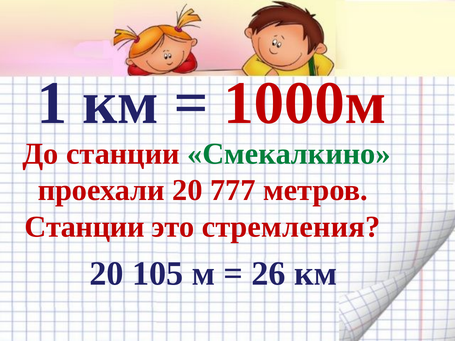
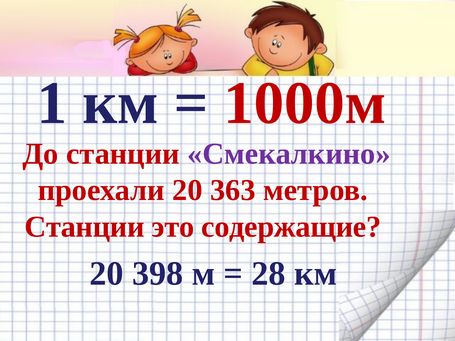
Смекалкино colour: green -> purple
777: 777 -> 363
стремления: стремления -> содержащие
105: 105 -> 398
26: 26 -> 28
